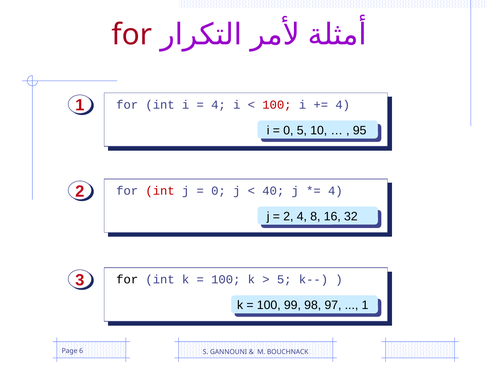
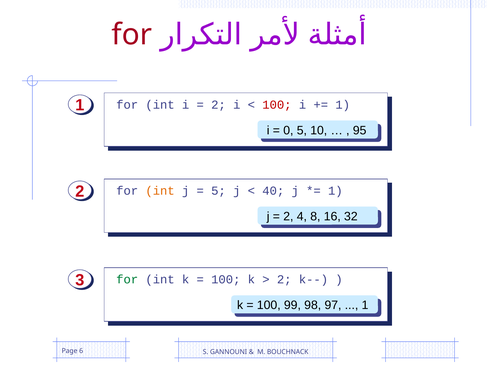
4 at (218, 104): 4 -> 2
4 at (343, 104): 4 -> 1
int at (160, 190) colour: red -> orange
0 at (218, 190): 0 -> 5
4 at (335, 190): 4 -> 1
for at (127, 279) colour: black -> green
5 at (284, 279): 5 -> 2
